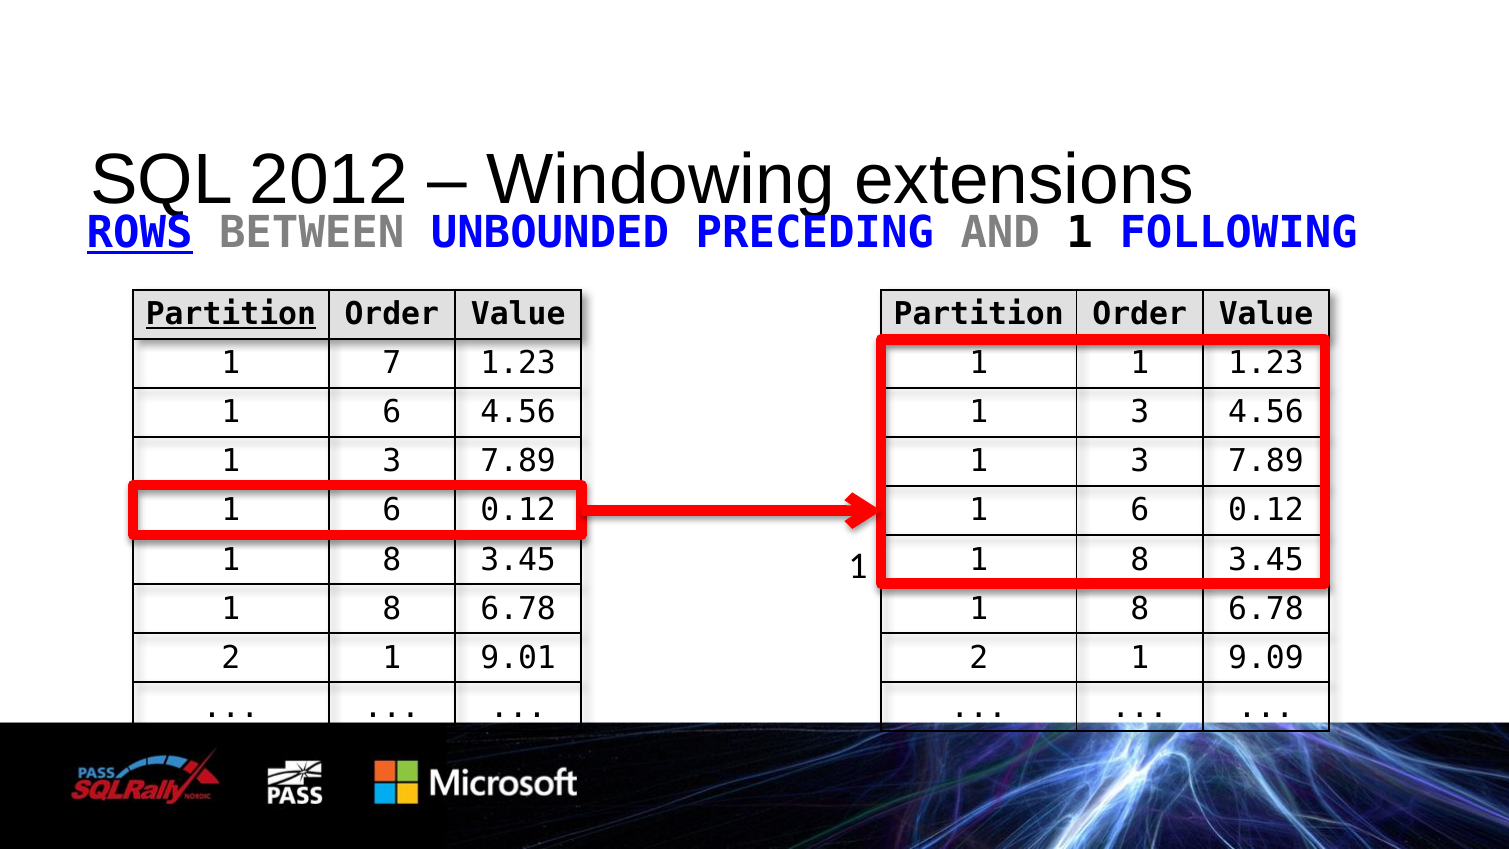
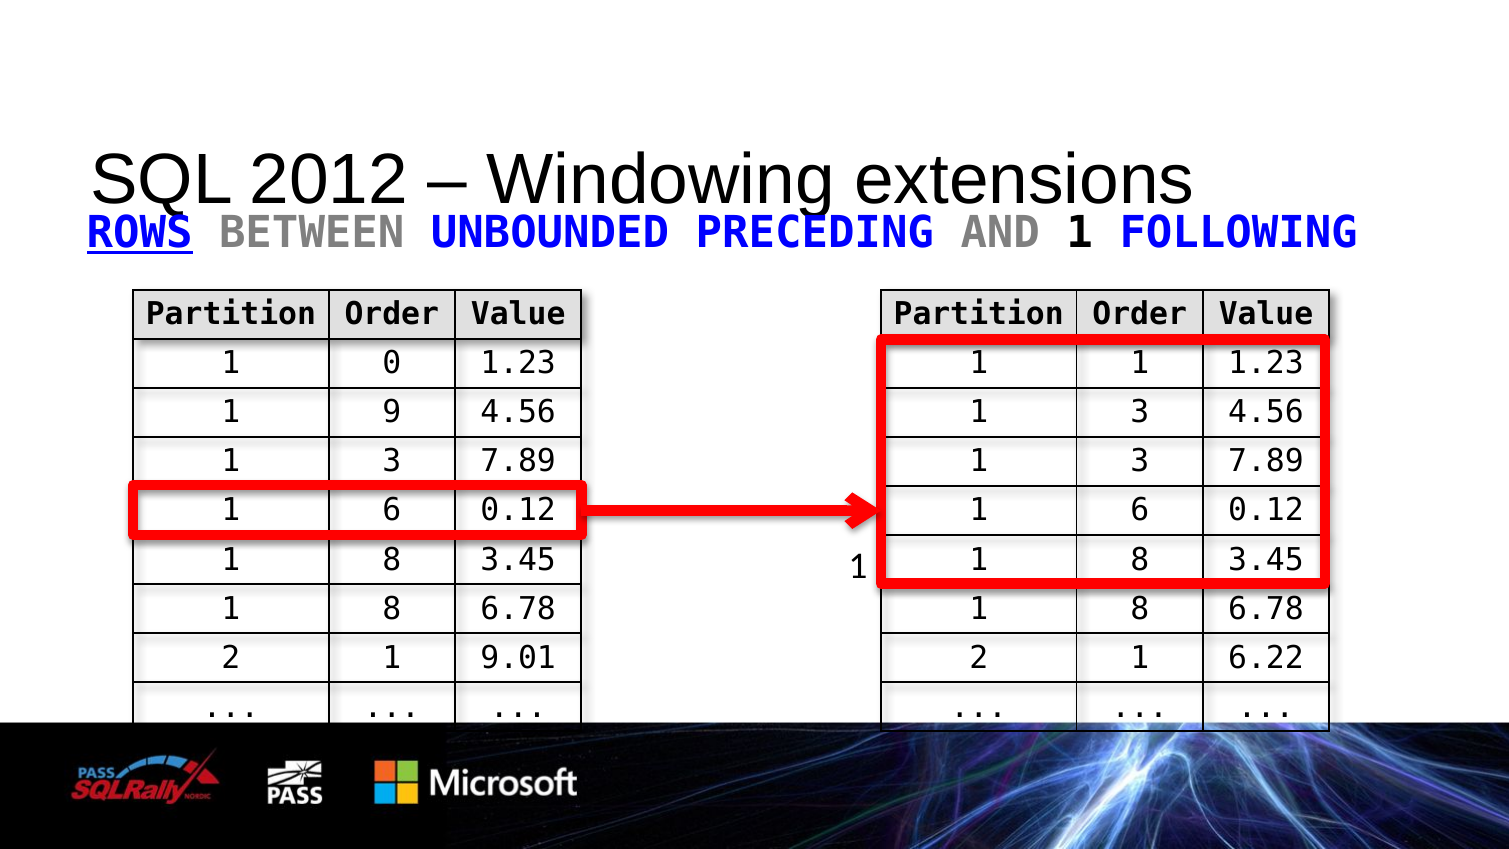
Partition at (231, 314) underline: present -> none
7: 7 -> 0
6 at (392, 413): 6 -> 9
9.09: 9.09 -> 6.22
